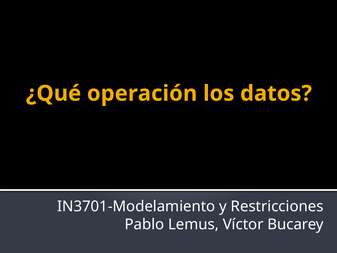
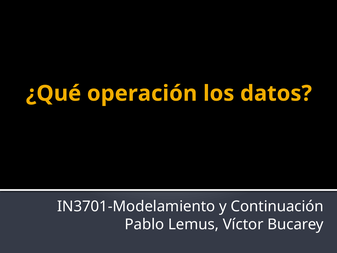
Restricciones: Restricciones -> Continuación
